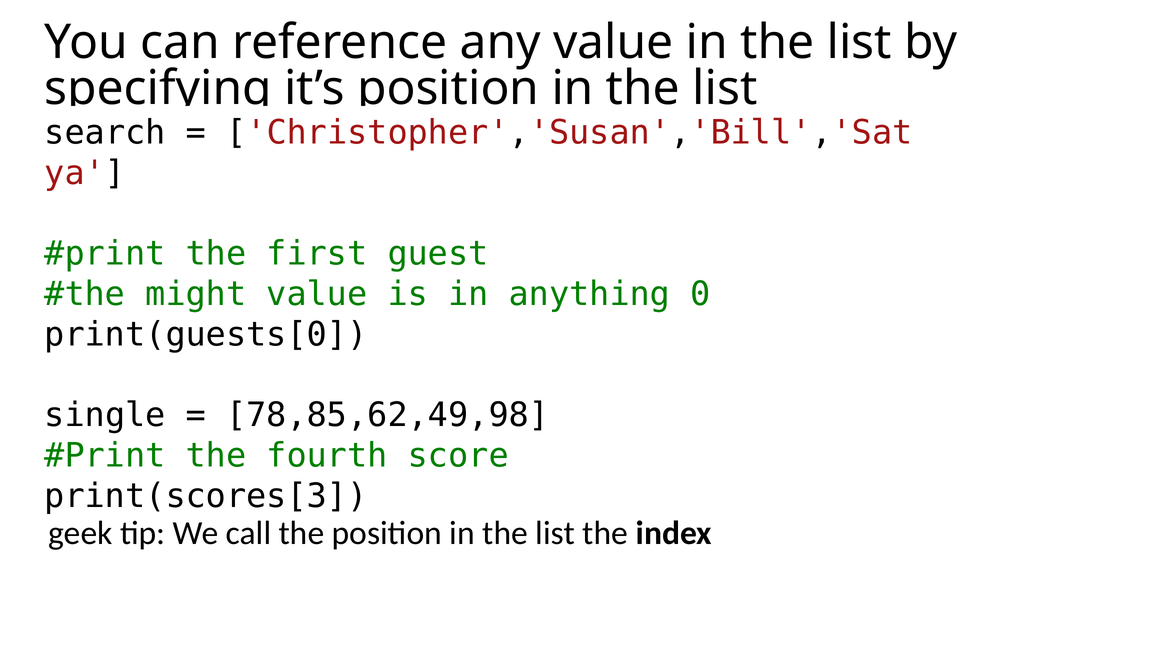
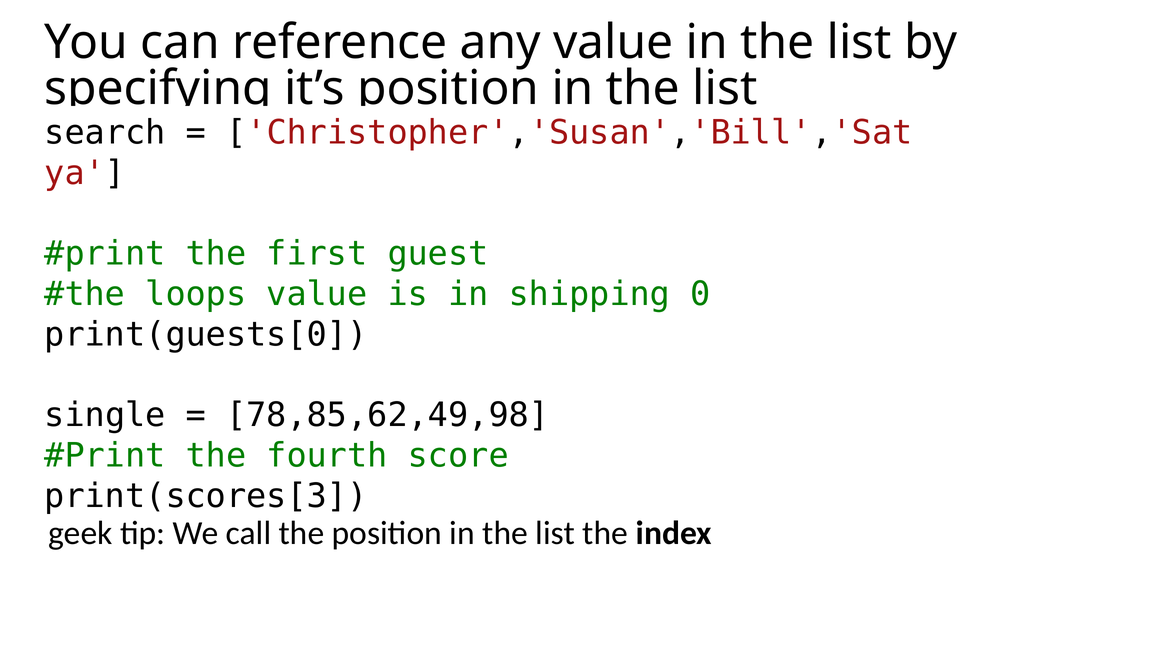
might: might -> loops
anything: anything -> shipping
